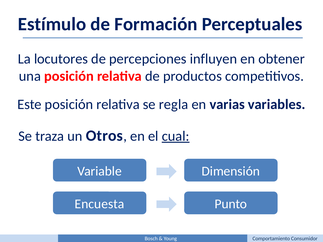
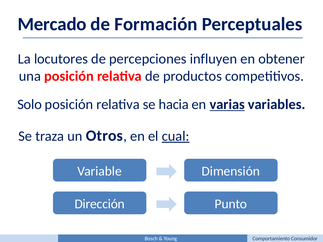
Estímulo: Estímulo -> Mercado
Este: Este -> Solo
regla: regla -> hacia
varias underline: none -> present
Encuesta: Encuesta -> Dirección
